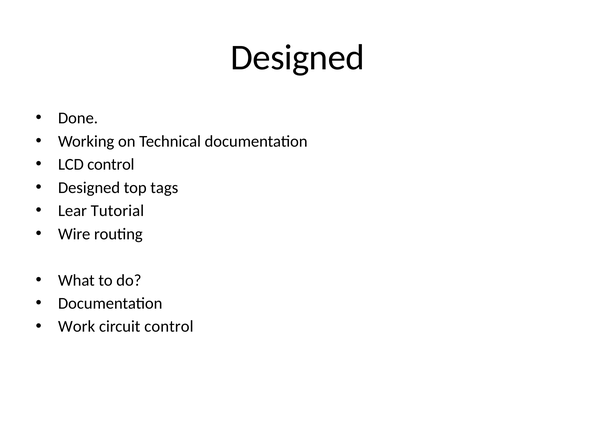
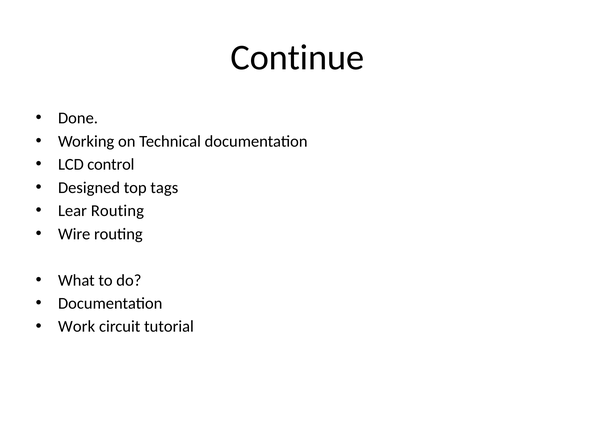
Designed at (298, 58): Designed -> Continue
Lear Tutorial: Tutorial -> Routing
circuit control: control -> tutorial
